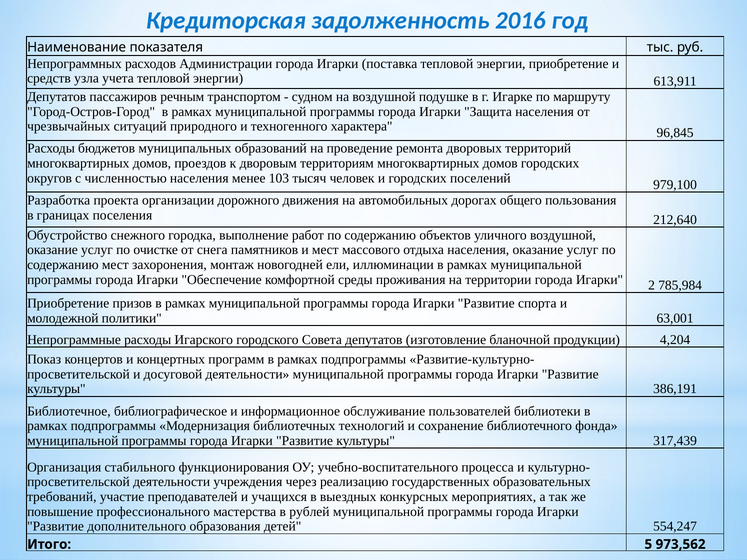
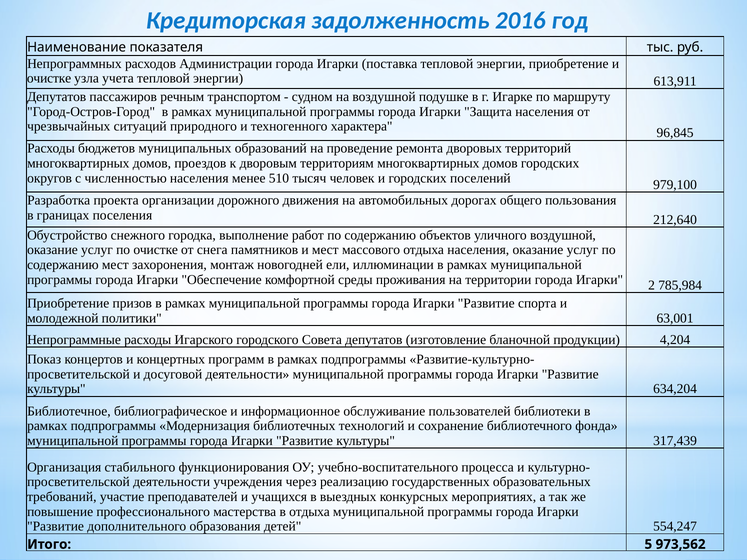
средств at (49, 79): средств -> очистке
103: 103 -> 510
386,191: 386,191 -> 634,204
в рублей: рублей -> отдыха
